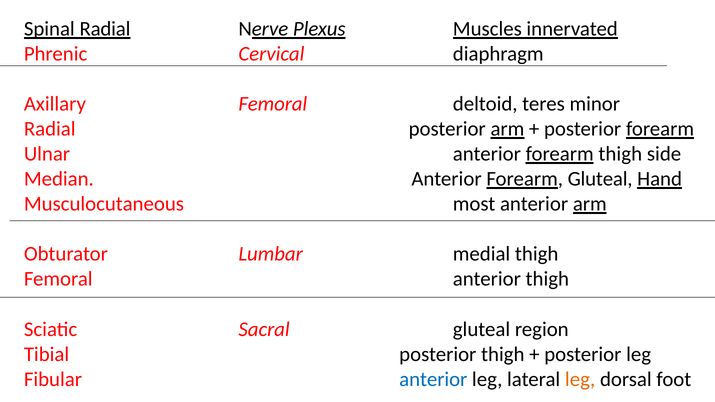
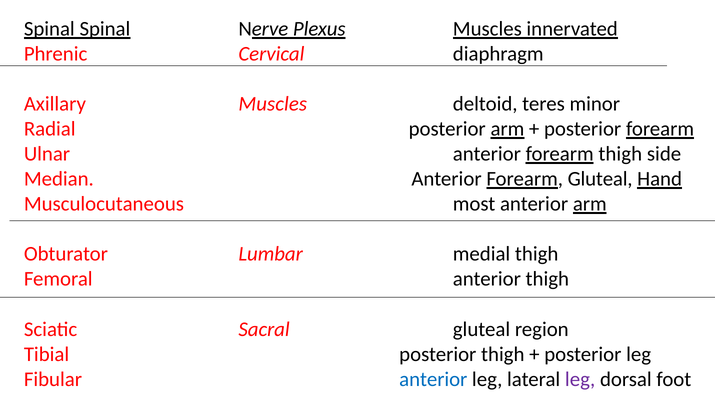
Spinal Radial: Radial -> Spinal
Axillary Femoral: Femoral -> Muscles
leg at (580, 379) colour: orange -> purple
